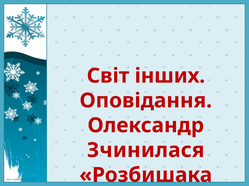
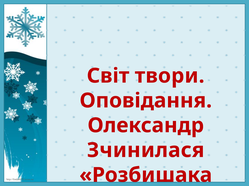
інших: інших -> твори
